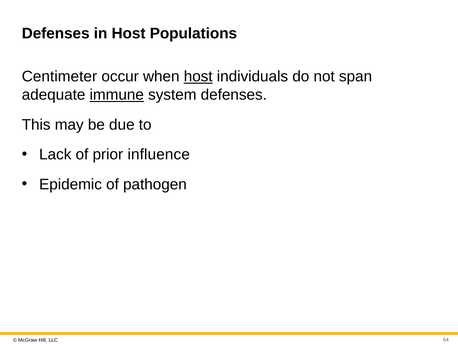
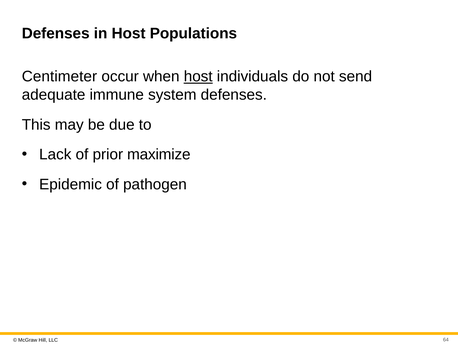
span: span -> send
immune underline: present -> none
influence: influence -> maximize
